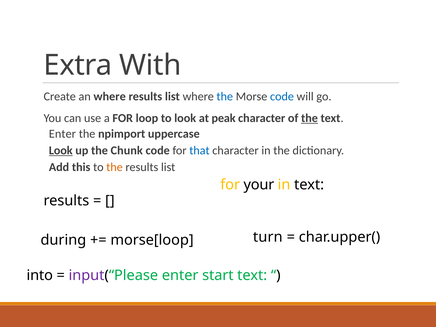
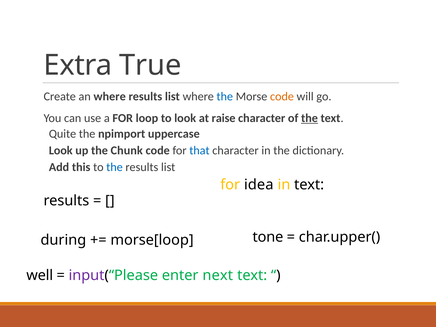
With: With -> True
code at (282, 97) colour: blue -> orange
peak: peak -> raise
Enter at (62, 134): Enter -> Quite
Look at (61, 150) underline: present -> none
the at (115, 167) colour: orange -> blue
your: your -> idea
turn: turn -> tone
into: into -> well
start: start -> next
